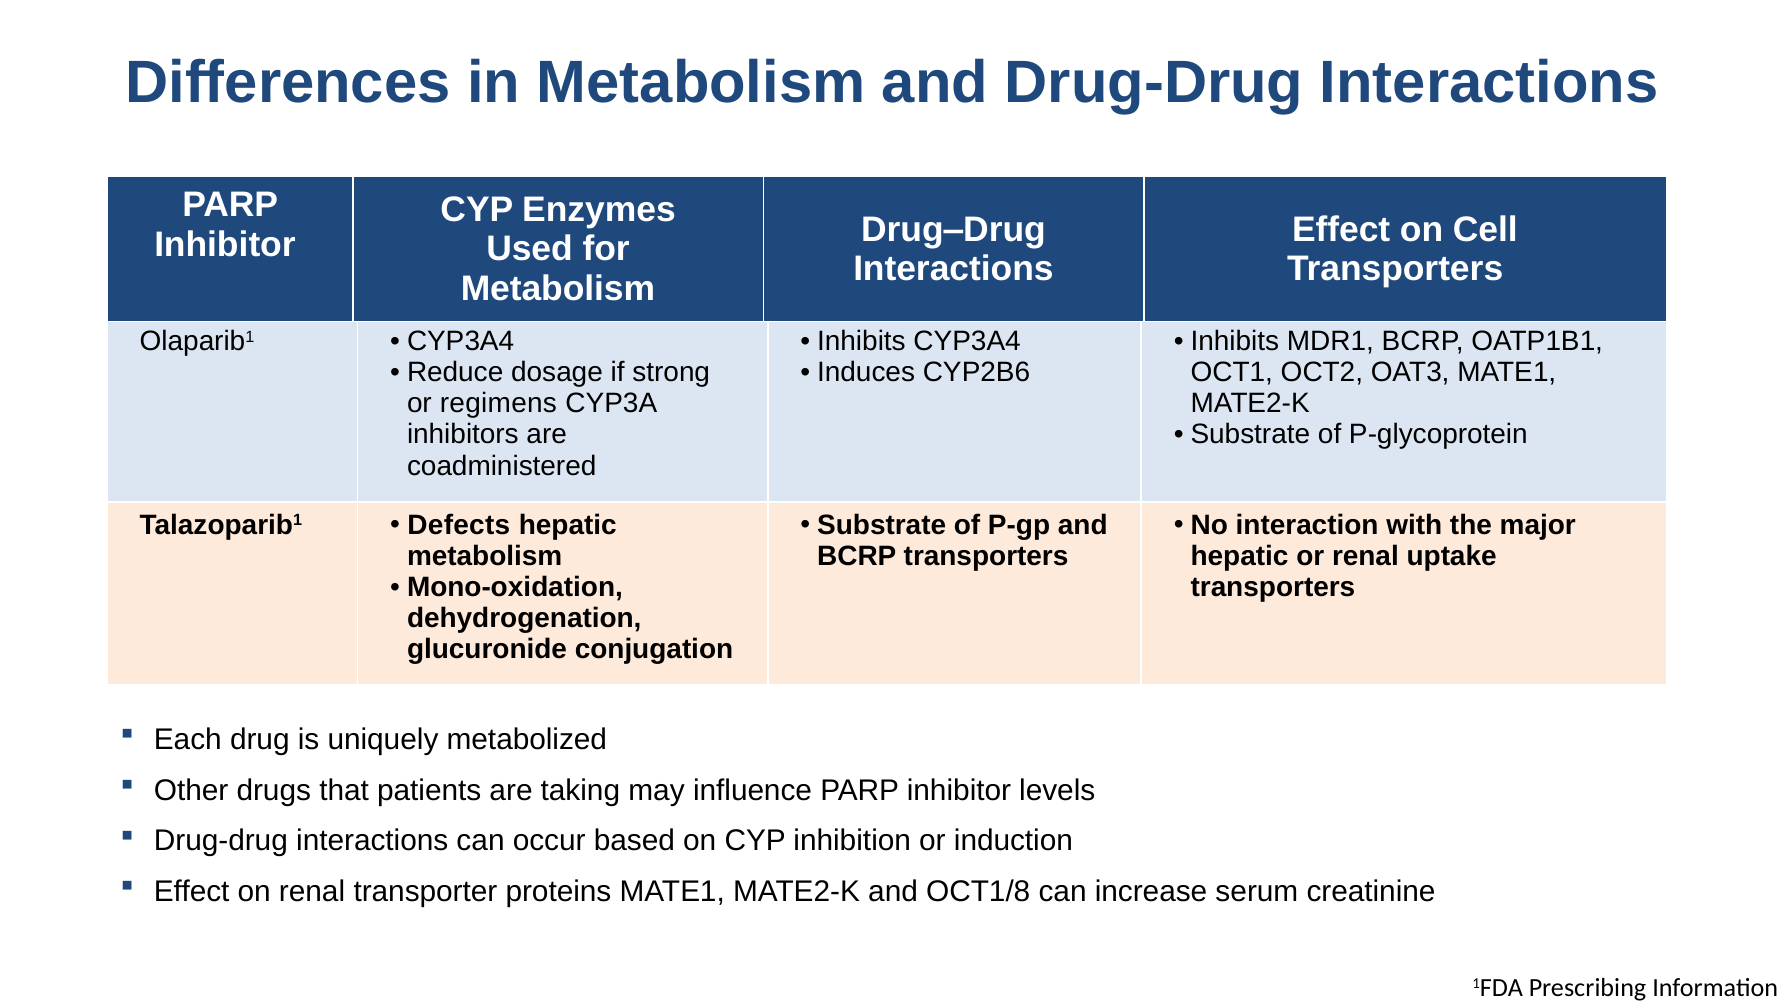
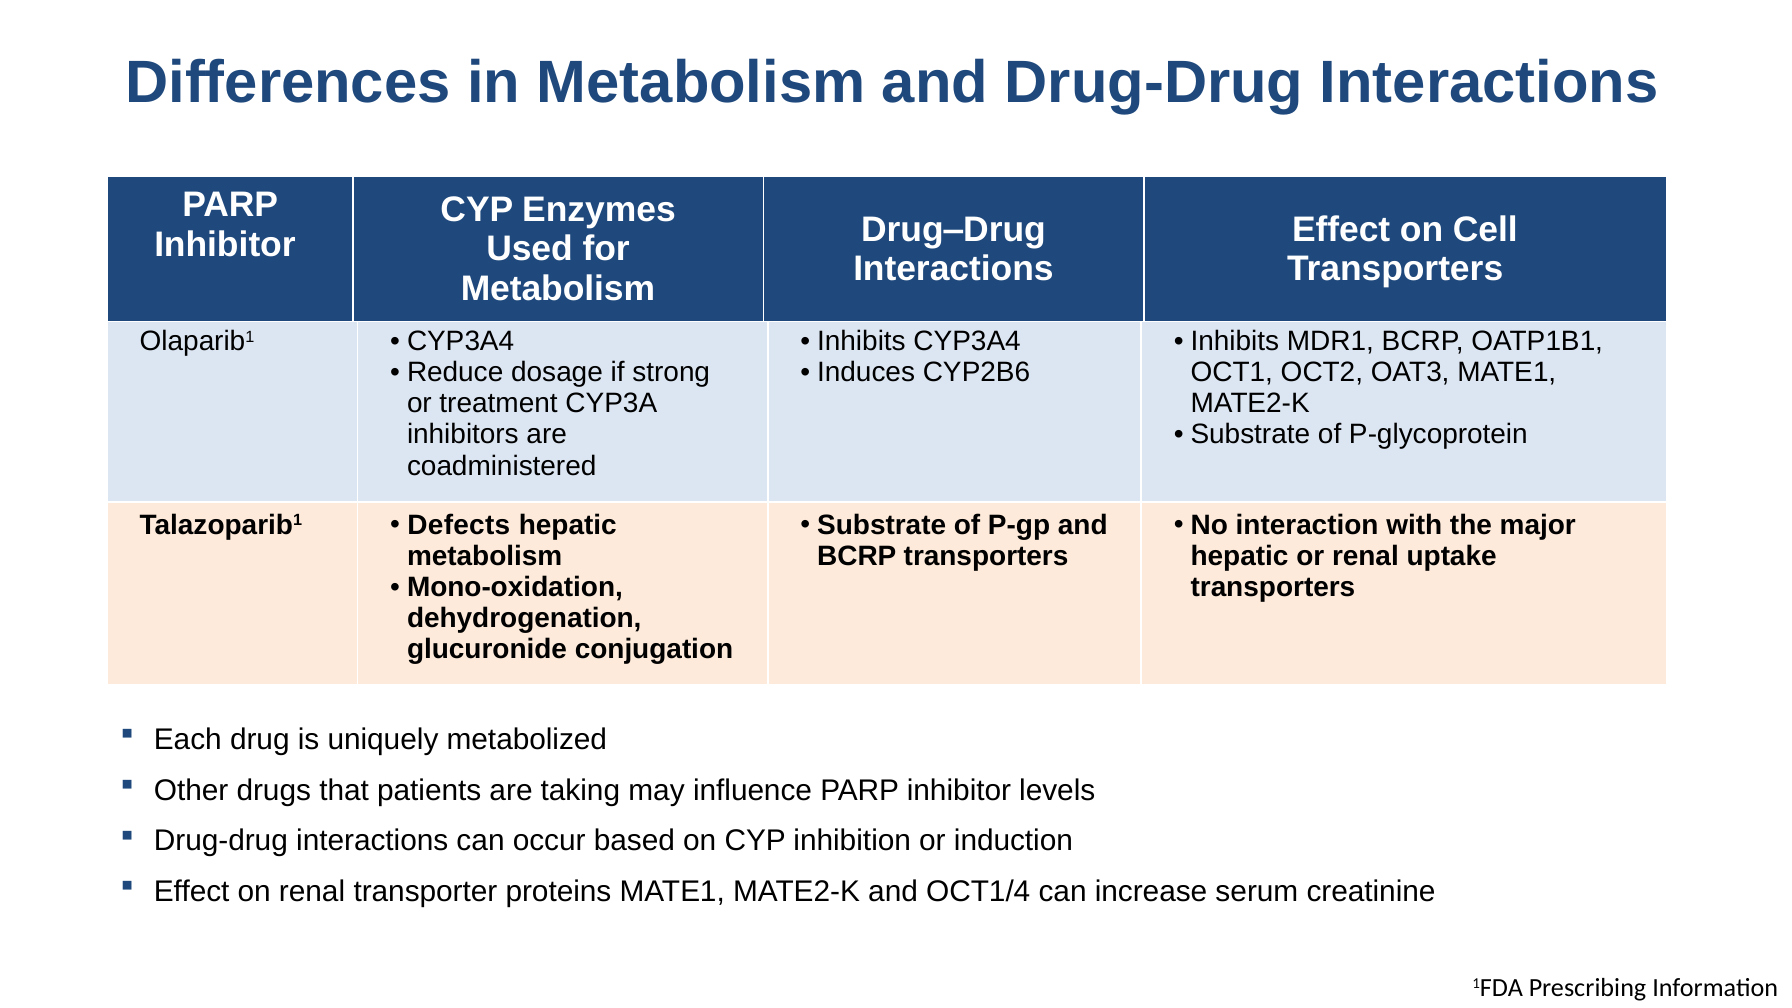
regimens: regimens -> treatment
OCT1/8: OCT1/8 -> OCT1/4
